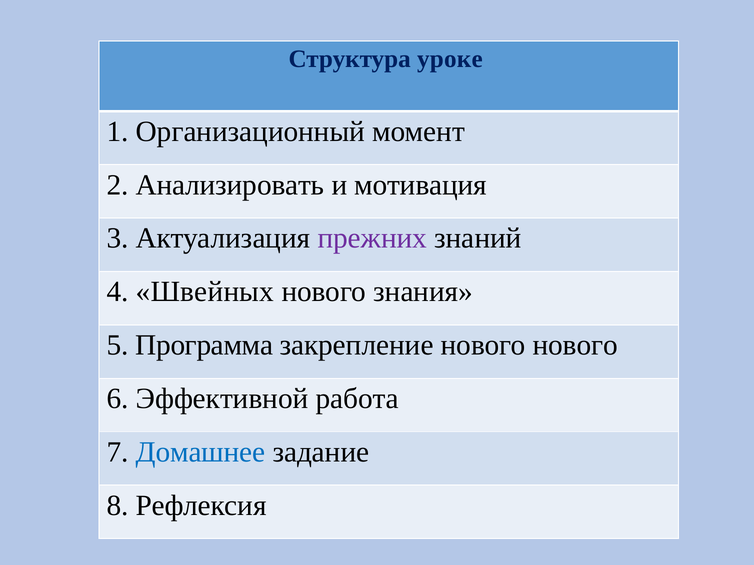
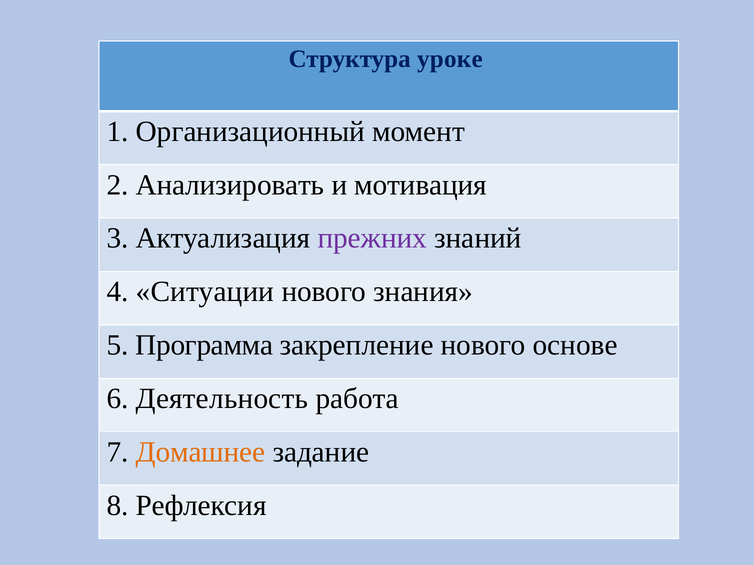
Швейных: Швейных -> Ситуации
нового нового: нового -> основе
Эффективной: Эффективной -> Деятельность
Домашнее colour: blue -> orange
